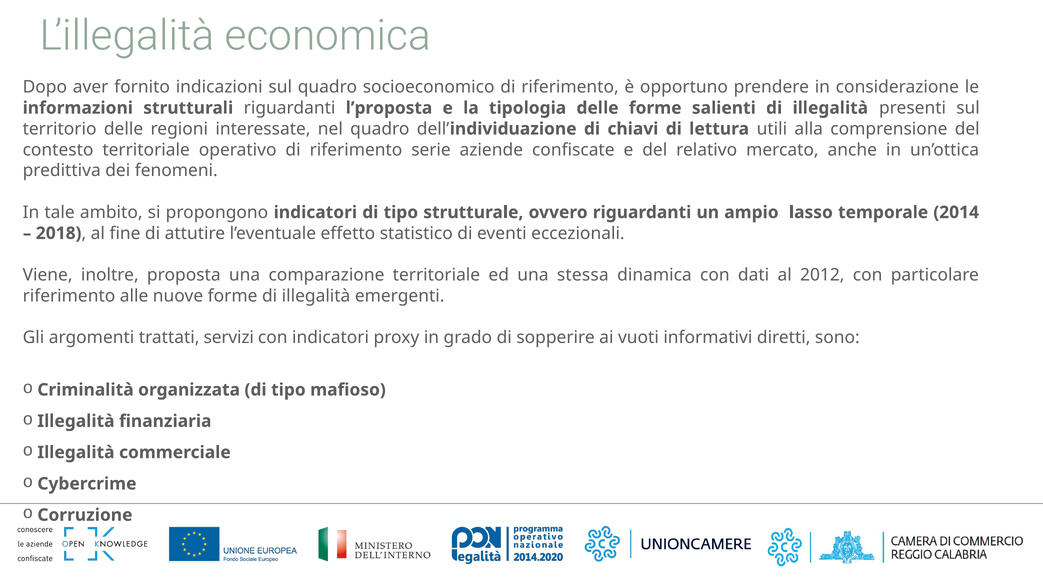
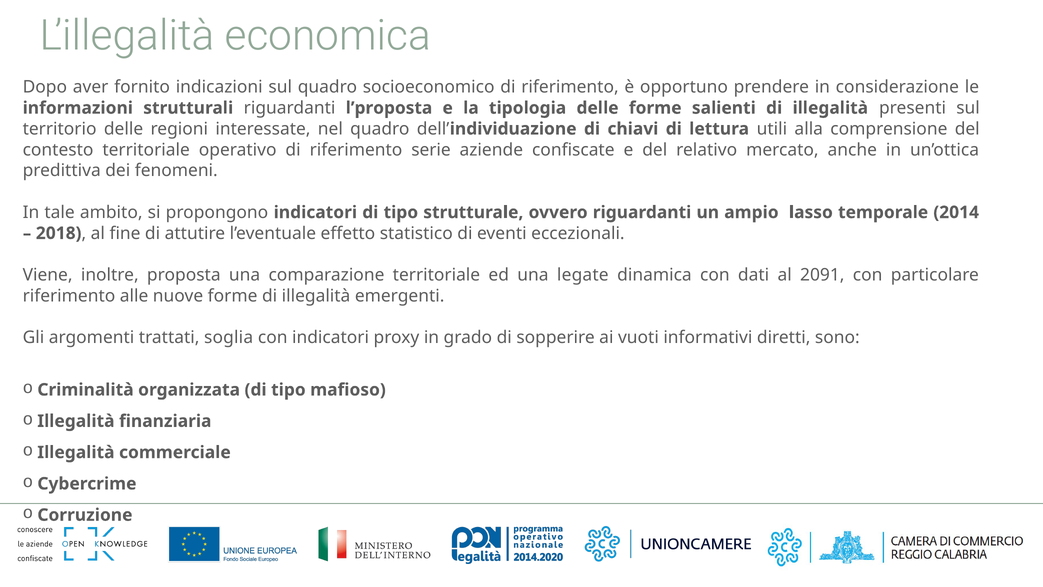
stessa: stessa -> legate
2012: 2012 -> 2091
servizi: servizi -> soglia
